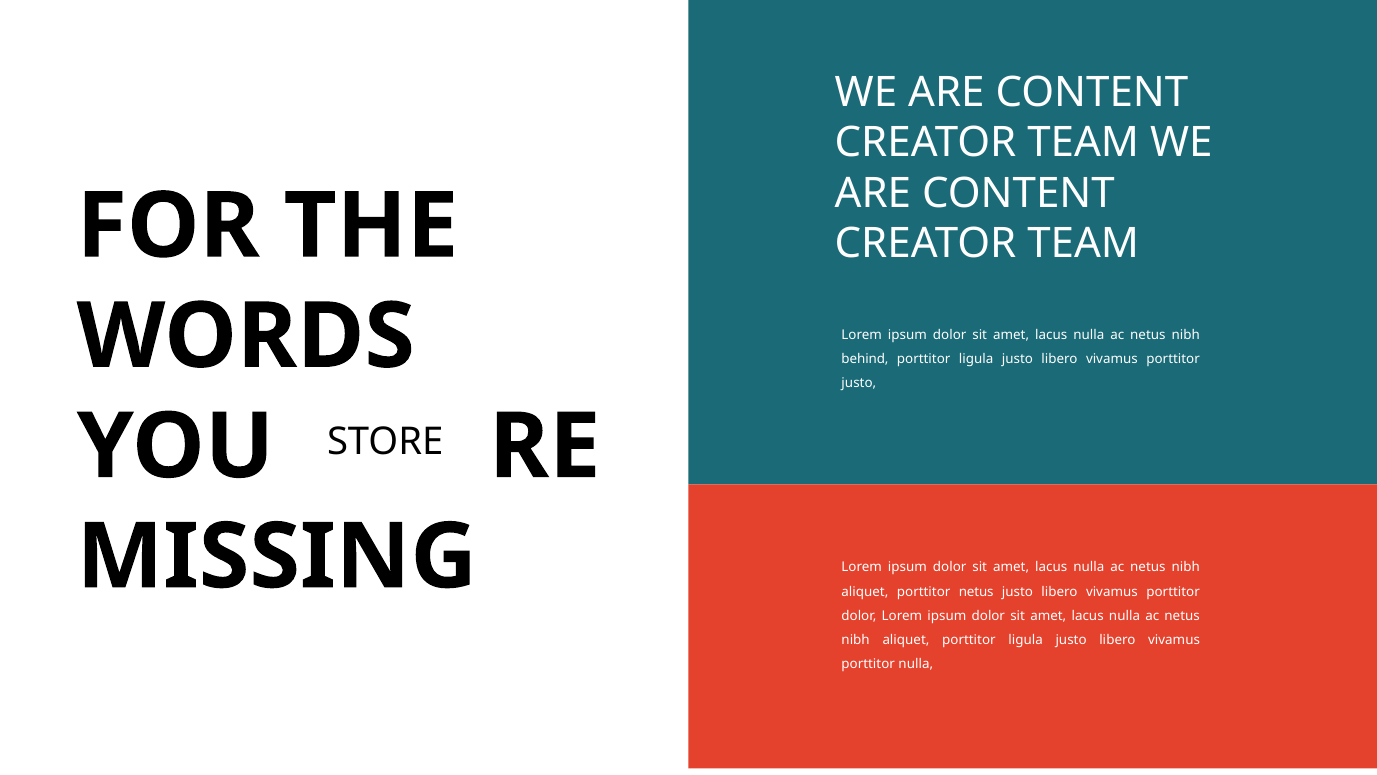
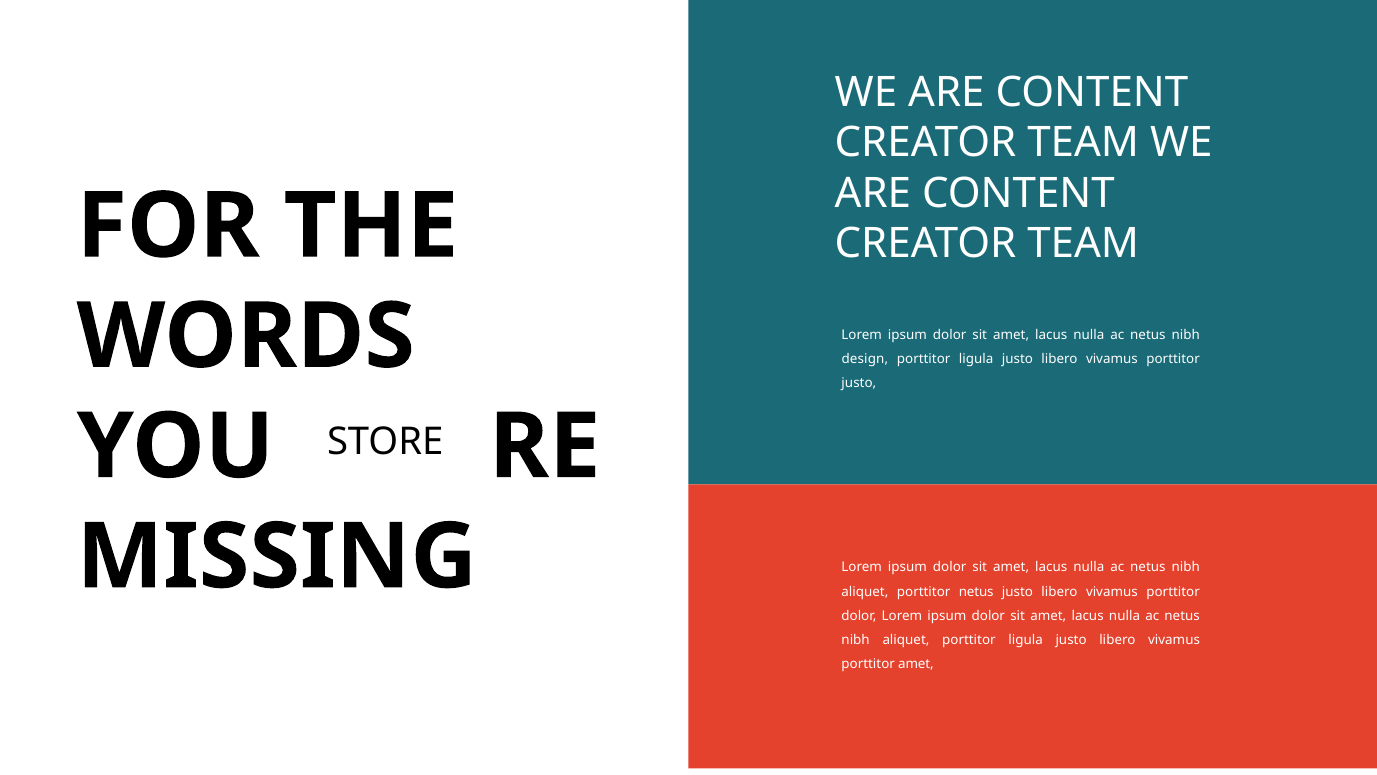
behind: behind -> design
porttitor nulla: nulla -> amet
